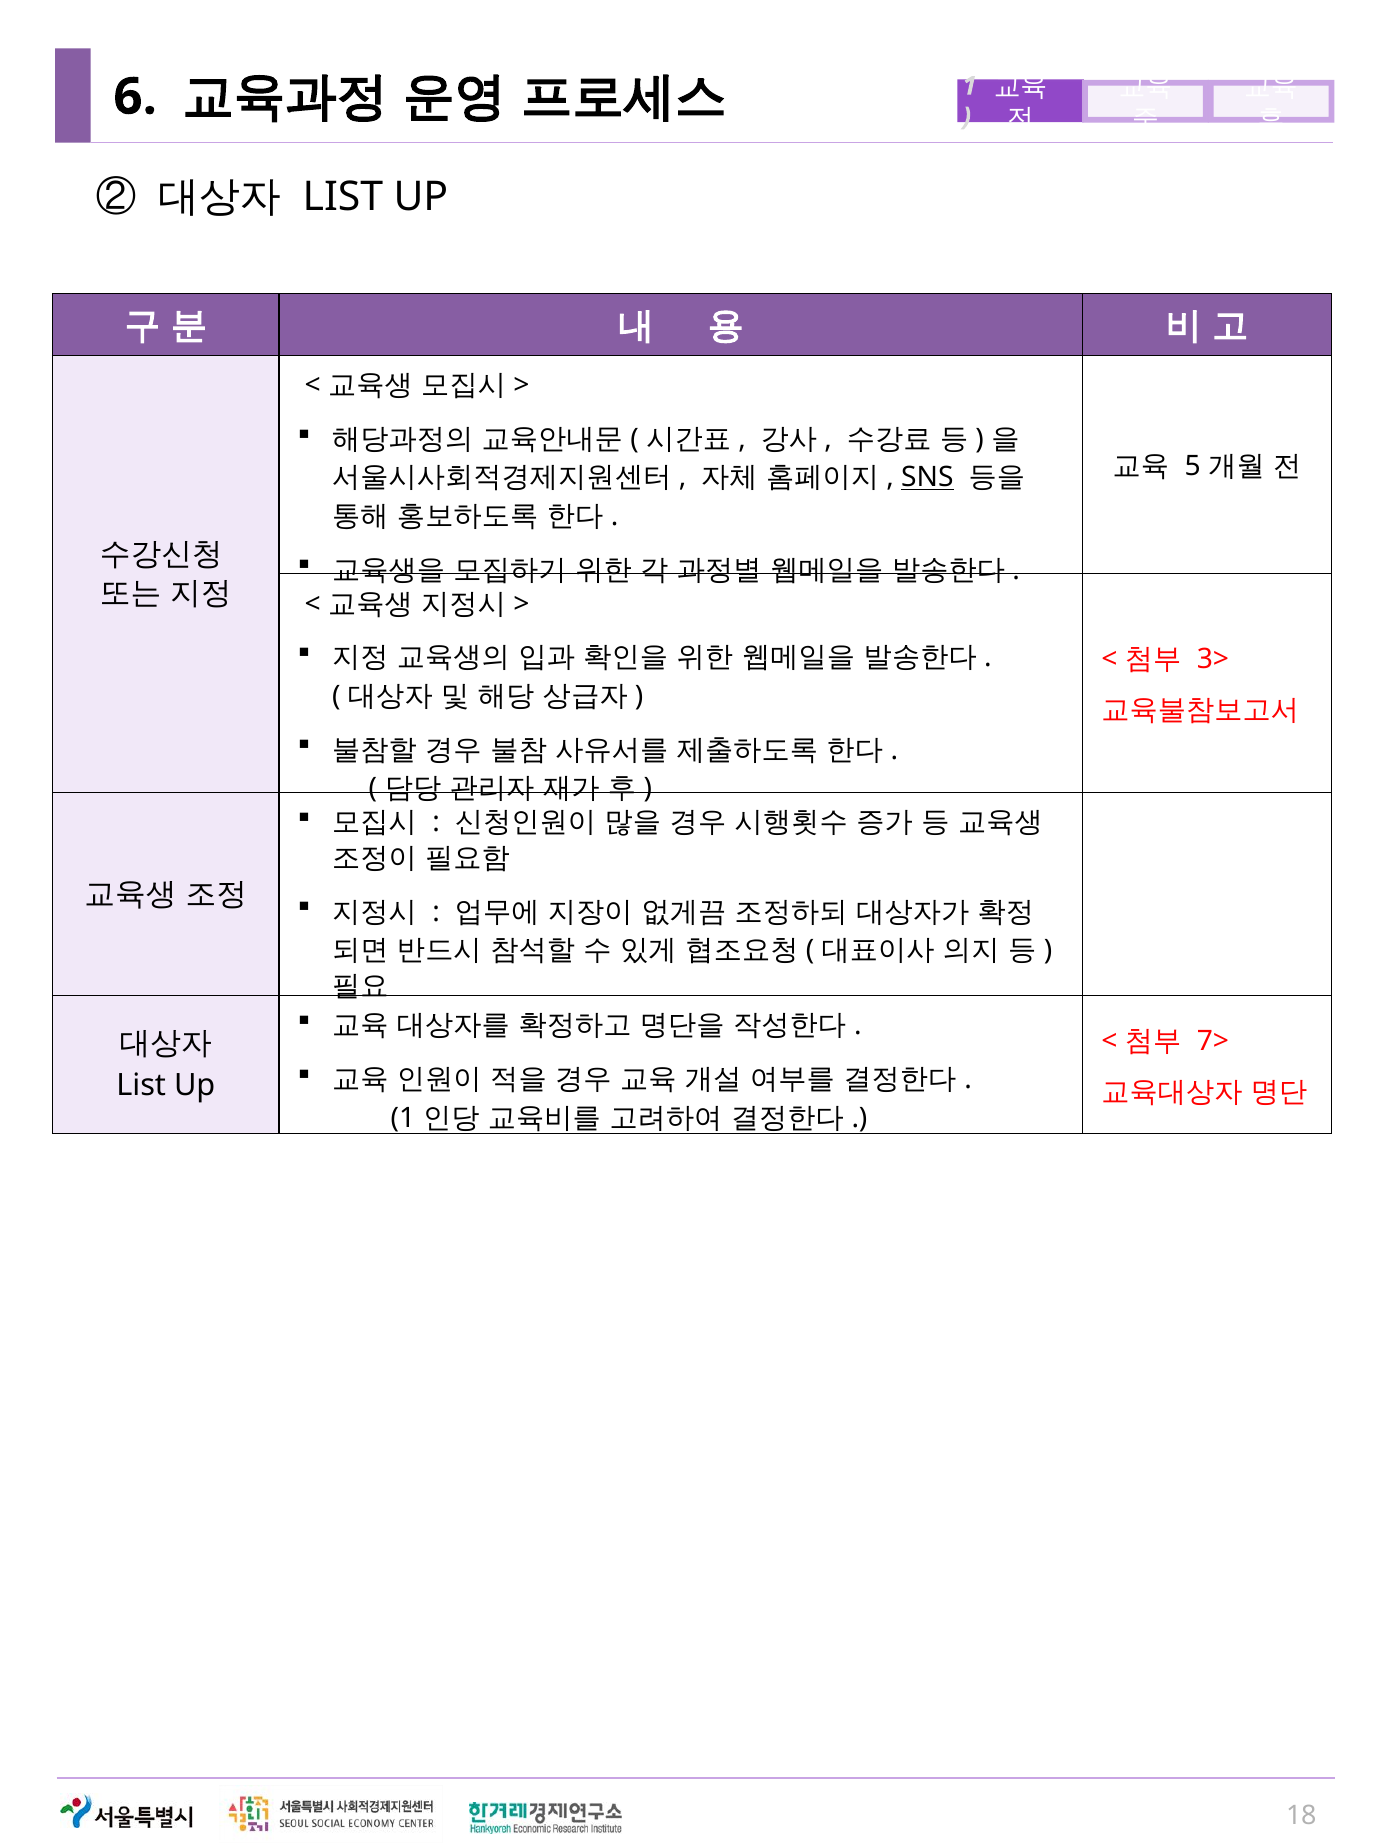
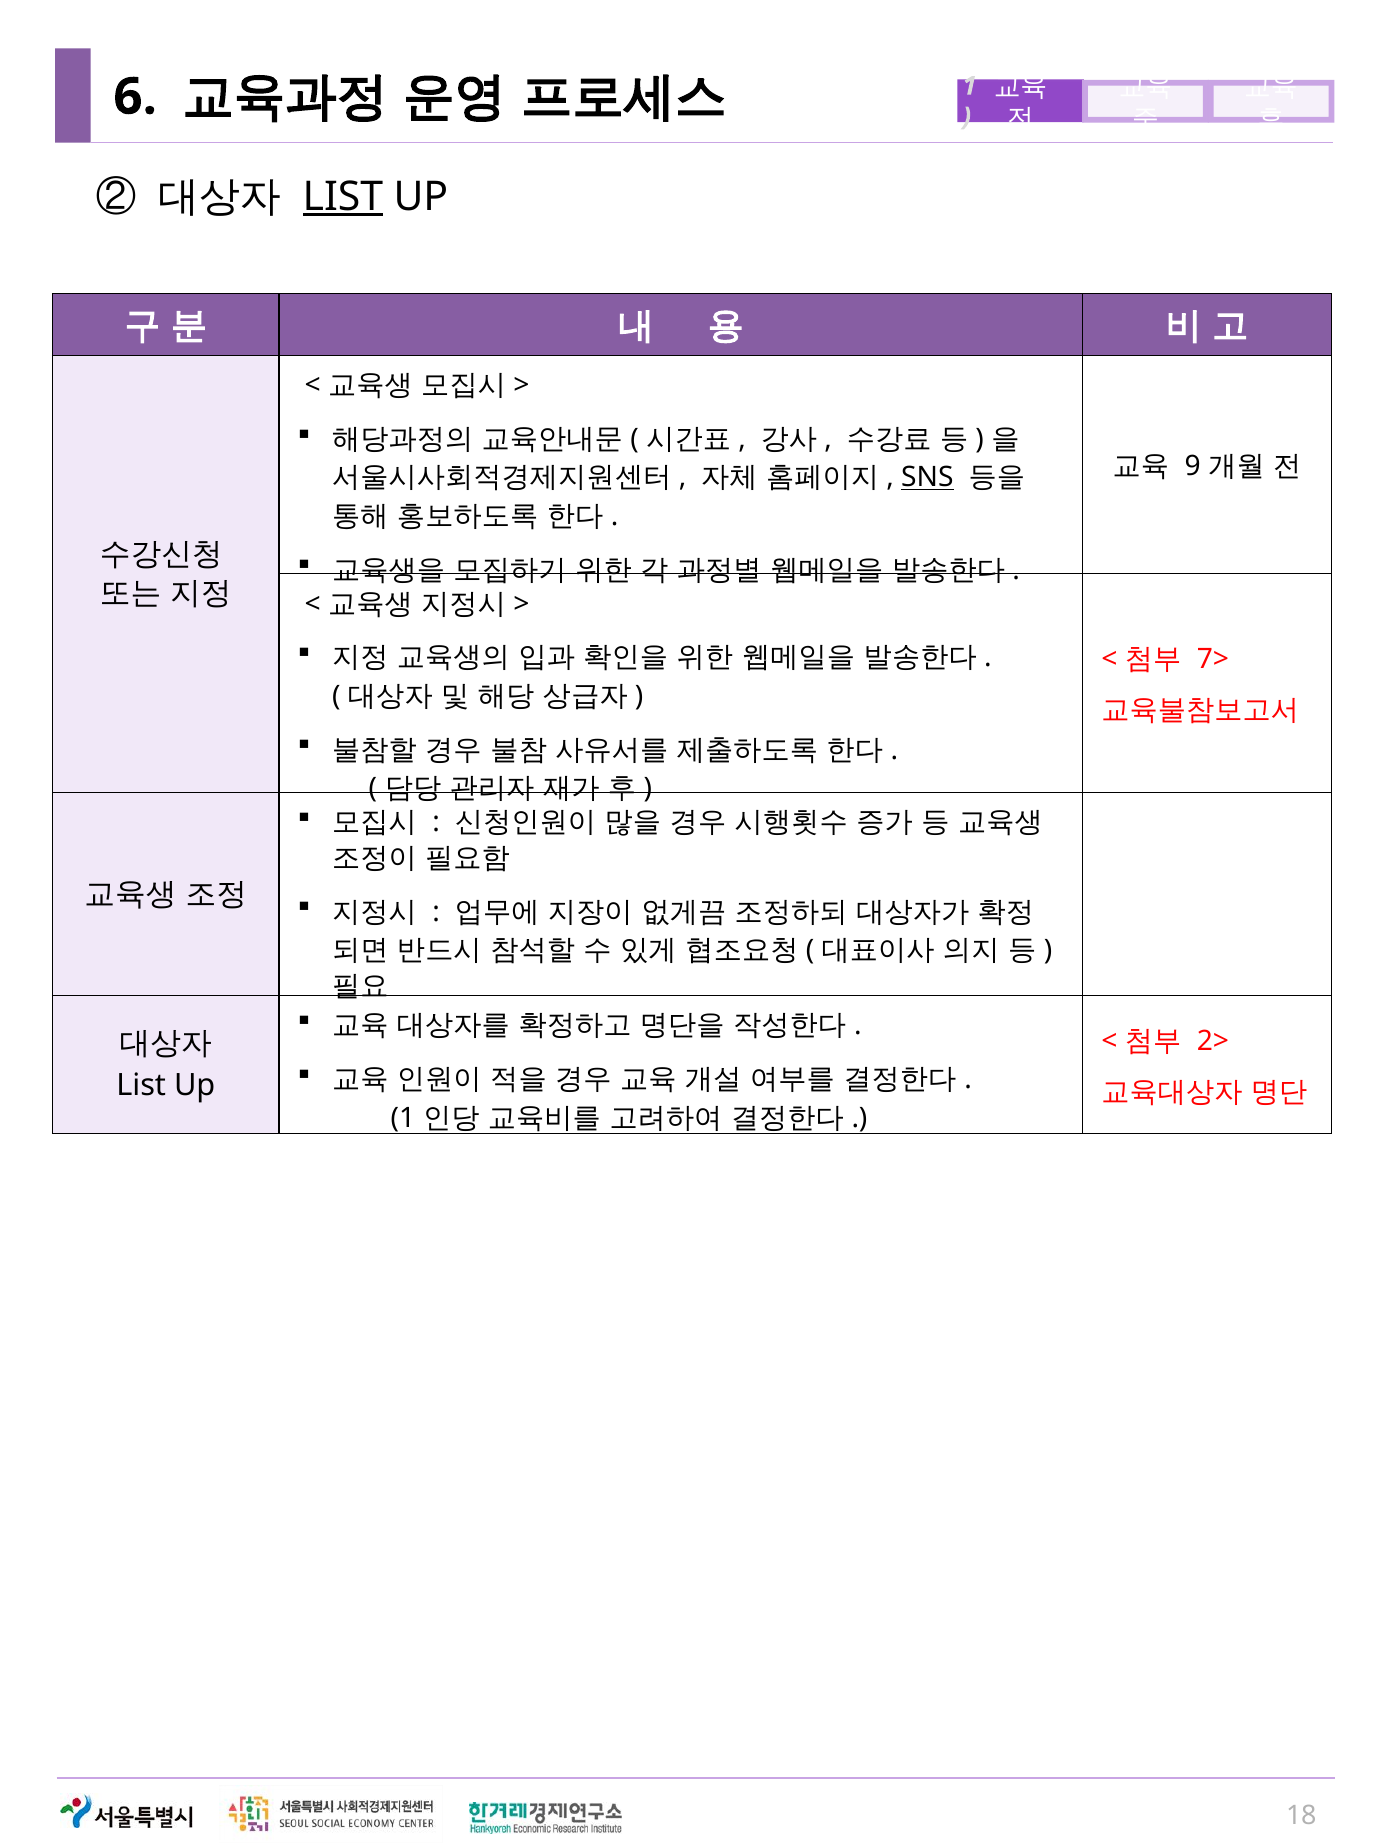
LIST at (343, 197) underline: none -> present
5: 5 -> 9
3>: 3> -> 7>
7>: 7> -> 2>
